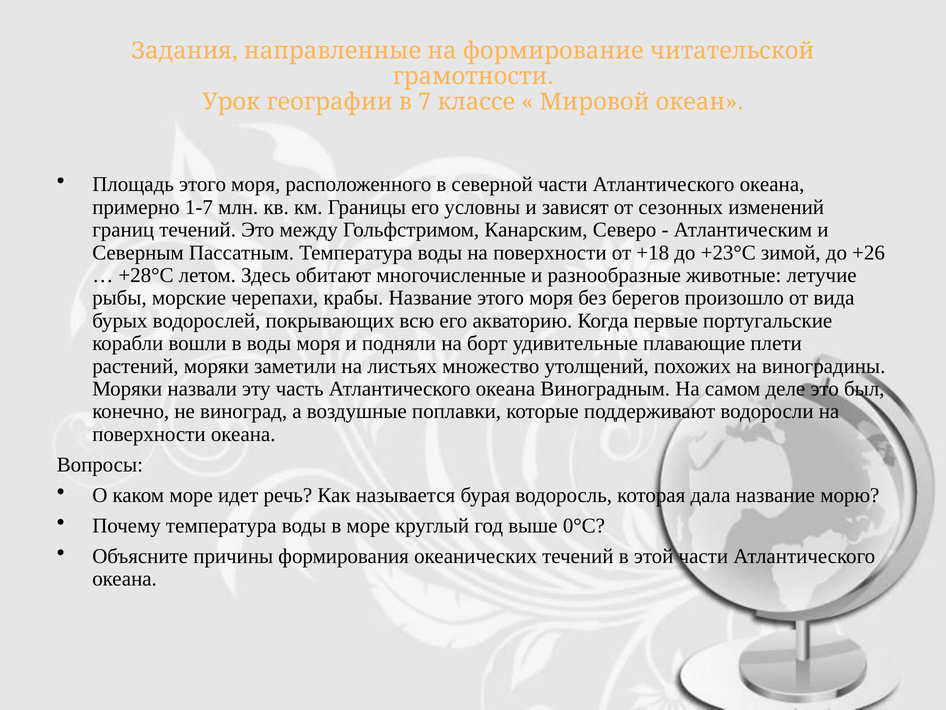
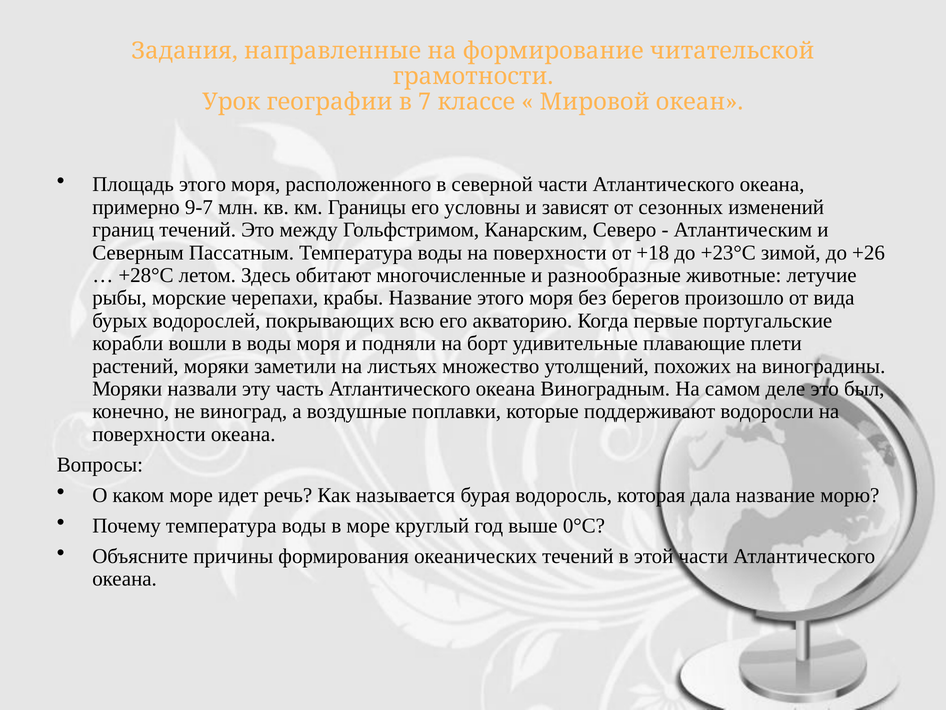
1-7: 1-7 -> 9-7
